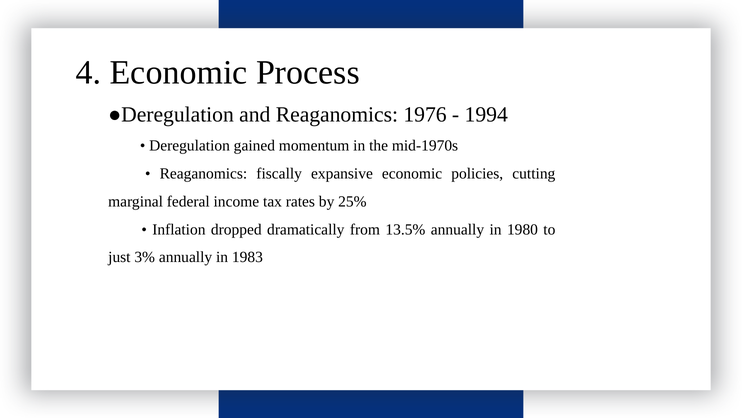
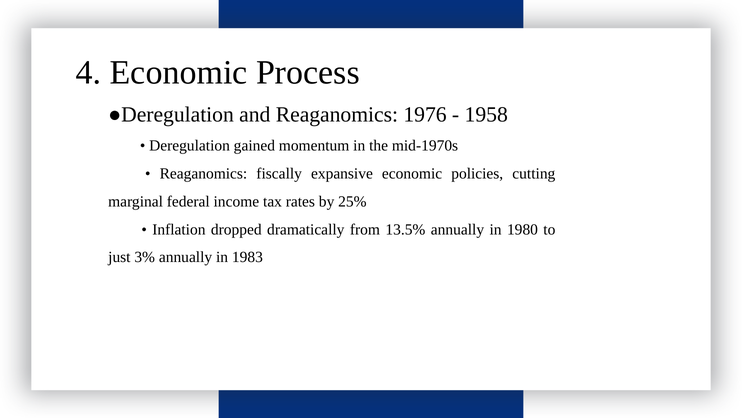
1994: 1994 -> 1958
